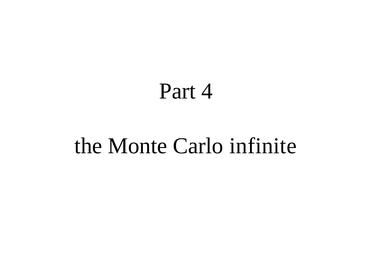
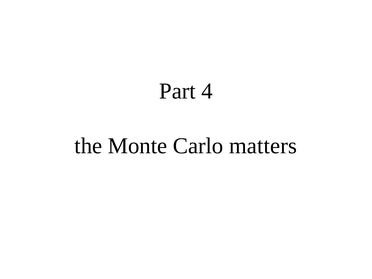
infinite: infinite -> matters
